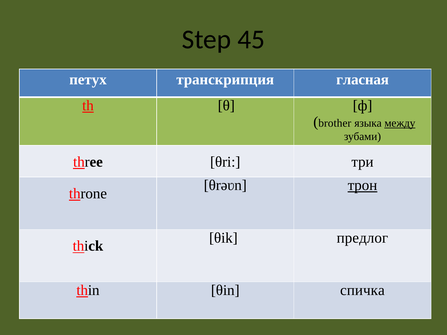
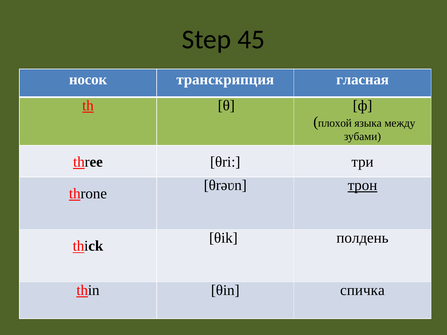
петух: петух -> носок
brother: brother -> плохой
между underline: present -> none
предлог: предлог -> полдень
